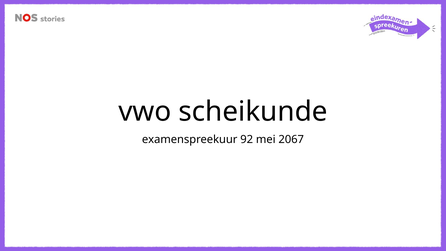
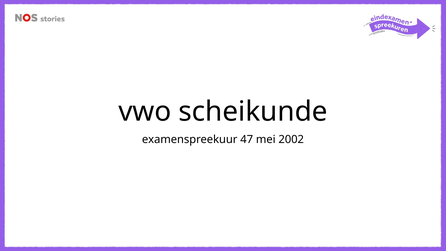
92: 92 -> 47
2067: 2067 -> 2002
